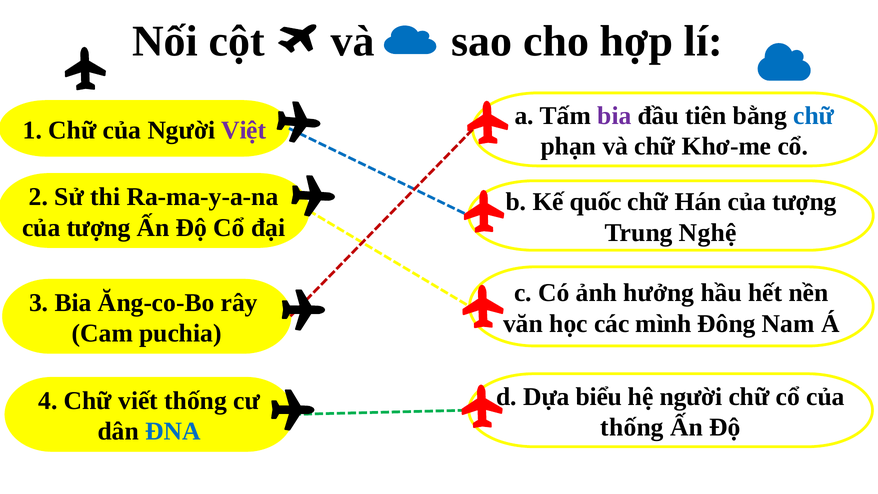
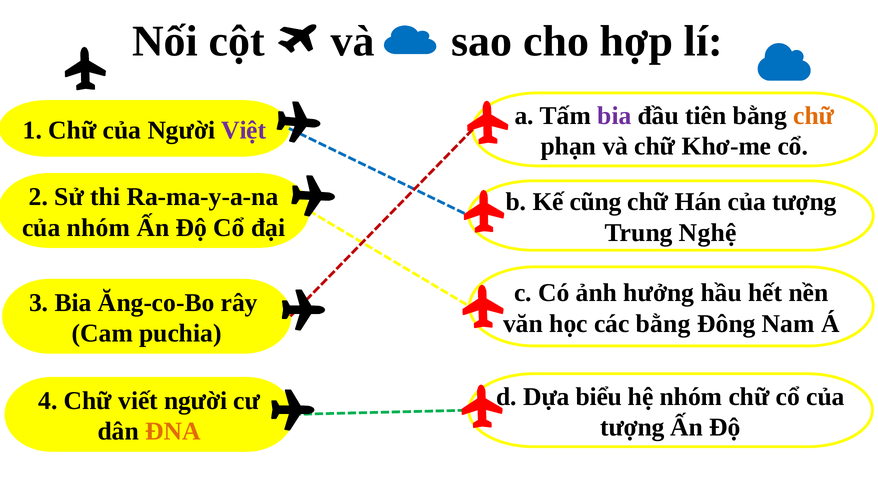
chữ at (814, 116) colour: blue -> orange
quốc: quốc -> cũng
tượng at (99, 228): tượng -> nhóm
các mình: mình -> bằng
hệ người: người -> nhóm
viết thống: thống -> người
thống at (632, 427): thống -> tượng
ĐNA colour: blue -> orange
